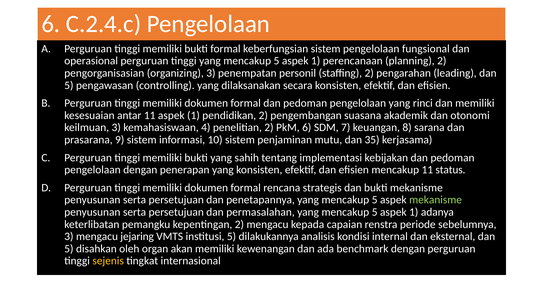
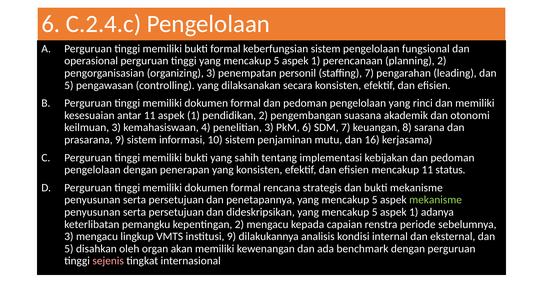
staffing 2: 2 -> 7
penelitian 2: 2 -> 3
35: 35 -> 16
permasalahan: permasalahan -> dideskripsikan
jejaring: jejaring -> lingkup
institusi 5: 5 -> 9
sejenis colour: yellow -> pink
